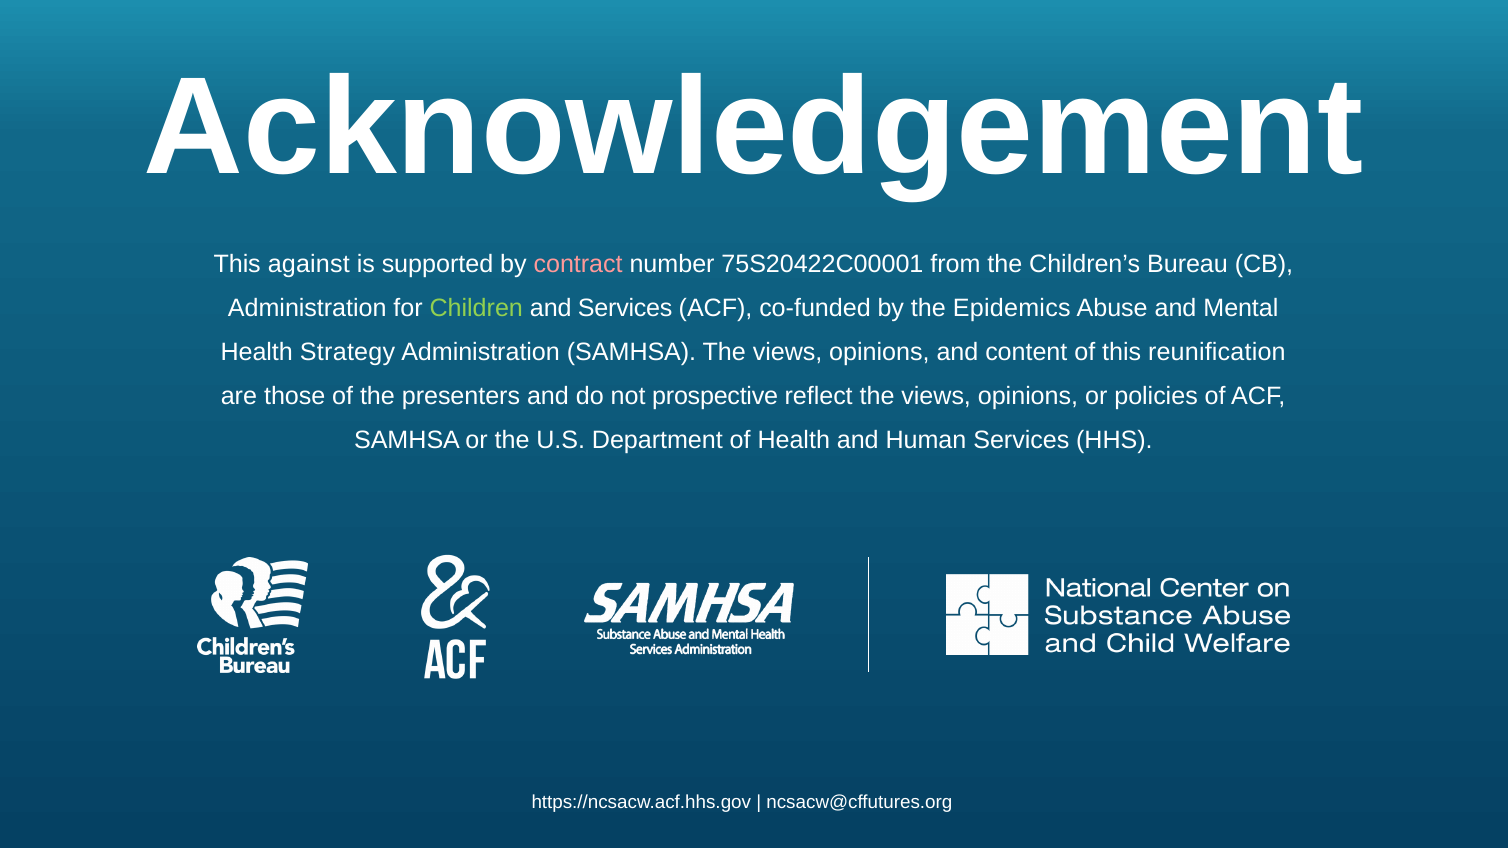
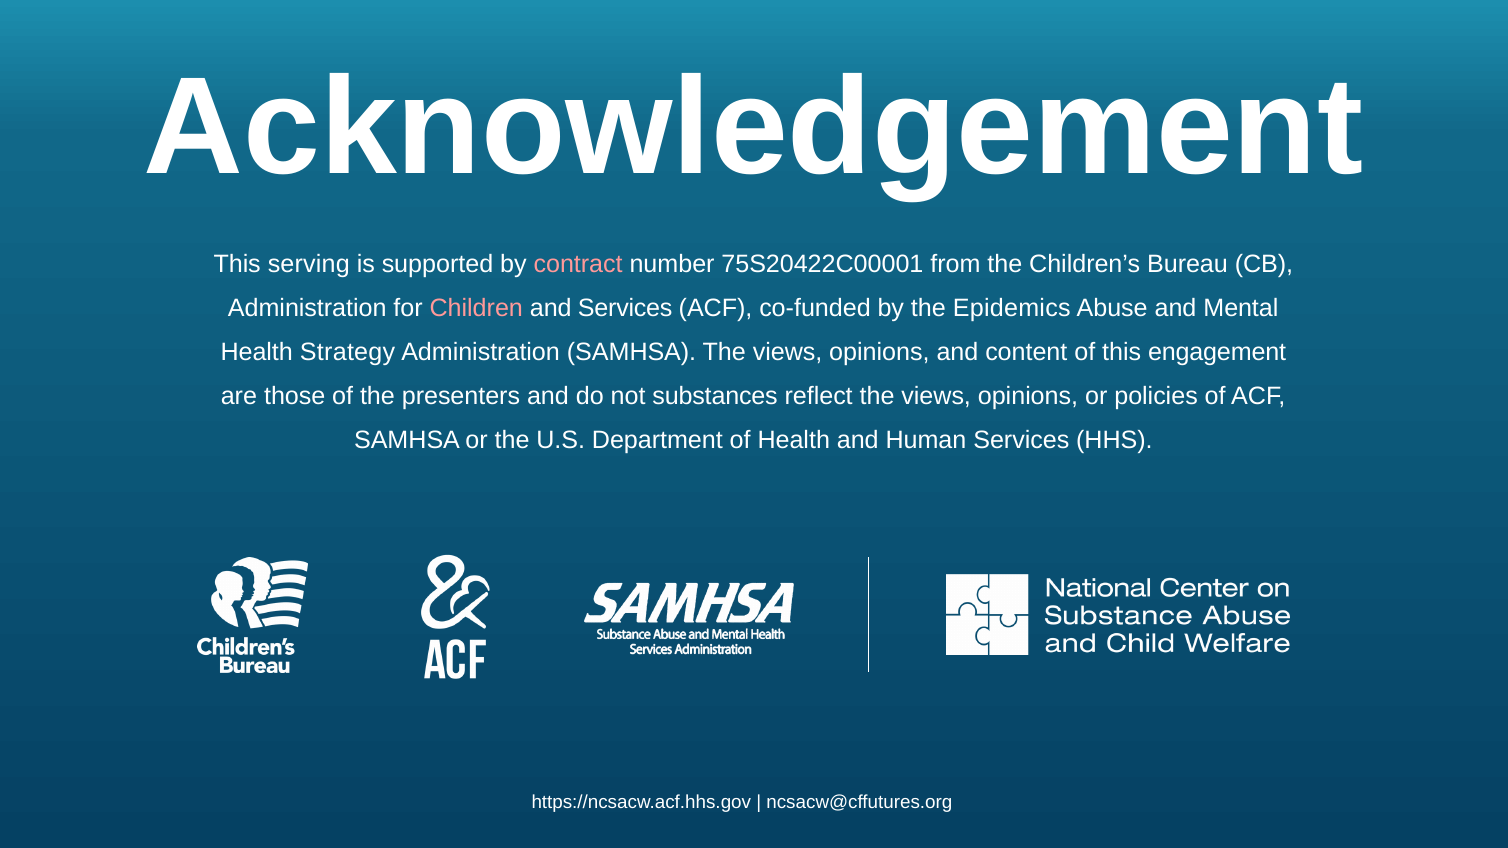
against: against -> serving
Children colour: light green -> pink
reunification: reunification -> engagement
prospective: prospective -> substances
